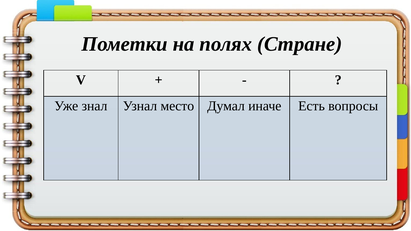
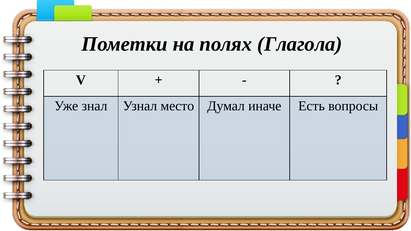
Стране: Стране -> Глагола
